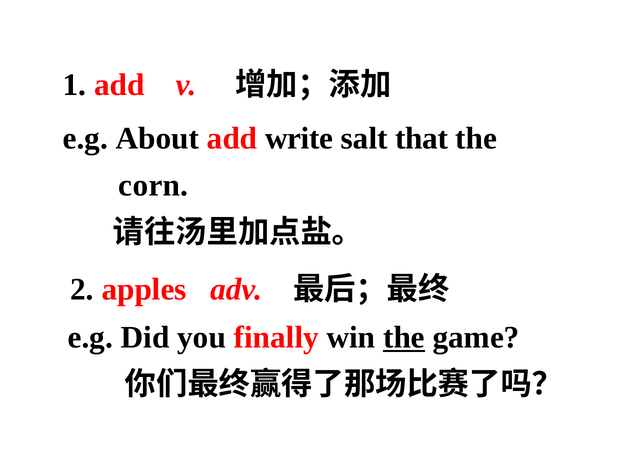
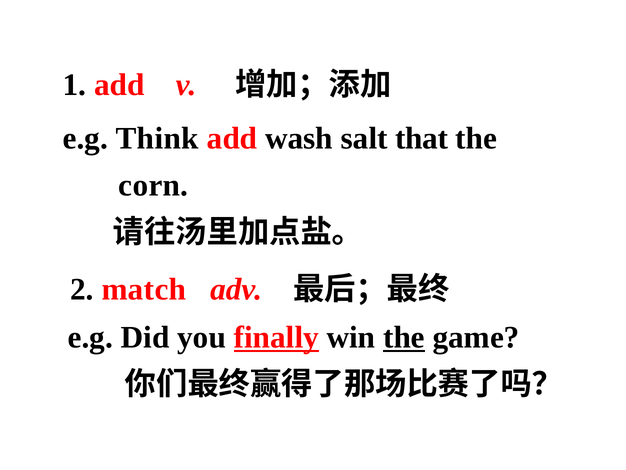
About: About -> Think
write: write -> wash
apples: apples -> match
finally underline: none -> present
